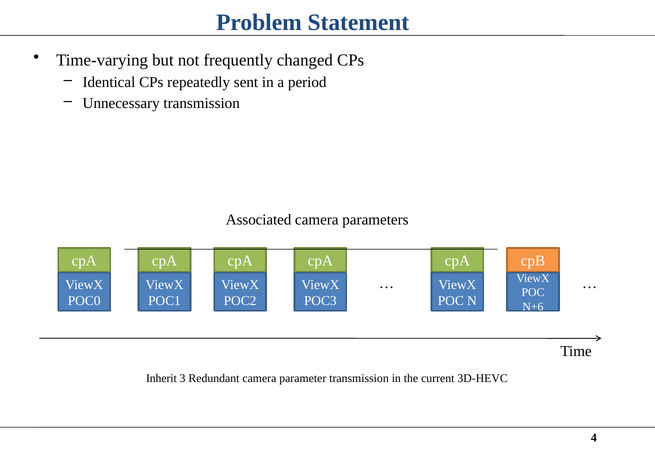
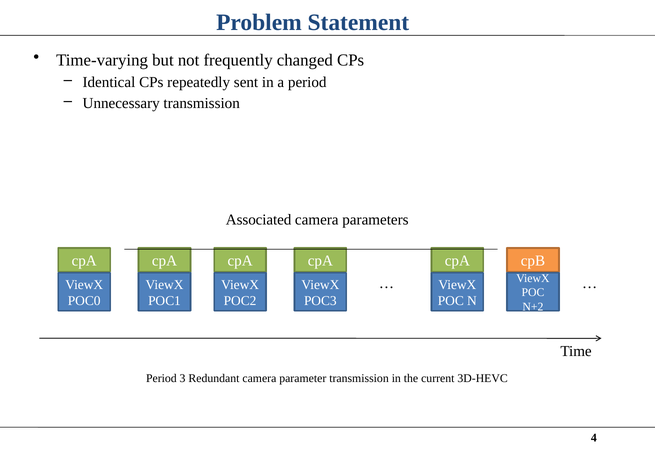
N+6: N+6 -> N+2
Inherit at (161, 378): Inherit -> Period
